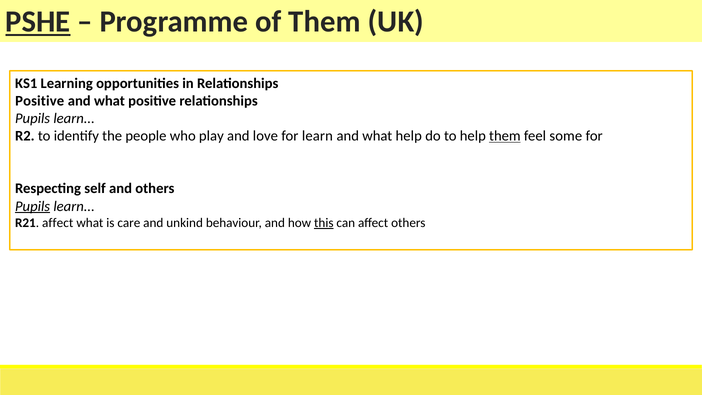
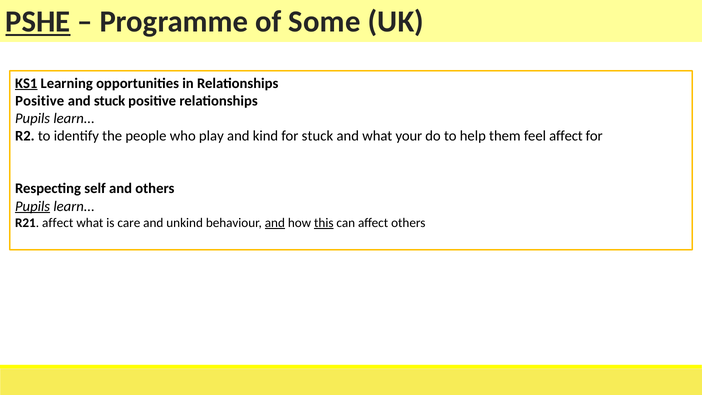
of Them: Them -> Some
KS1 underline: none -> present
what at (110, 101): what -> stuck
love: love -> kind
for learn: learn -> stuck
what help: help -> your
them at (505, 136) underline: present -> none
feel some: some -> affect
and at (275, 223) underline: none -> present
